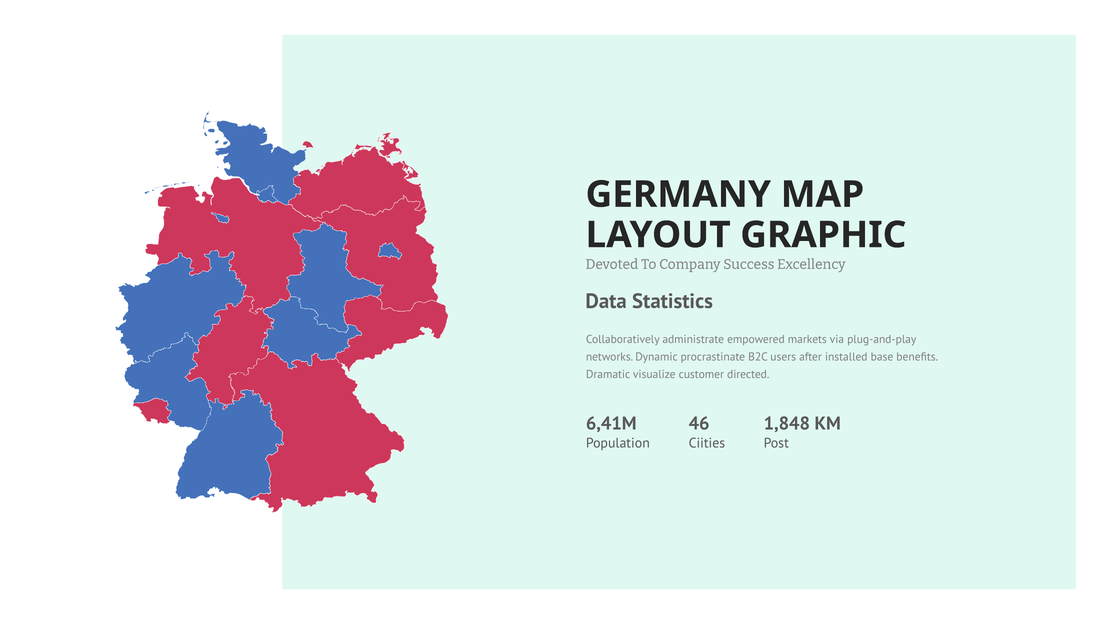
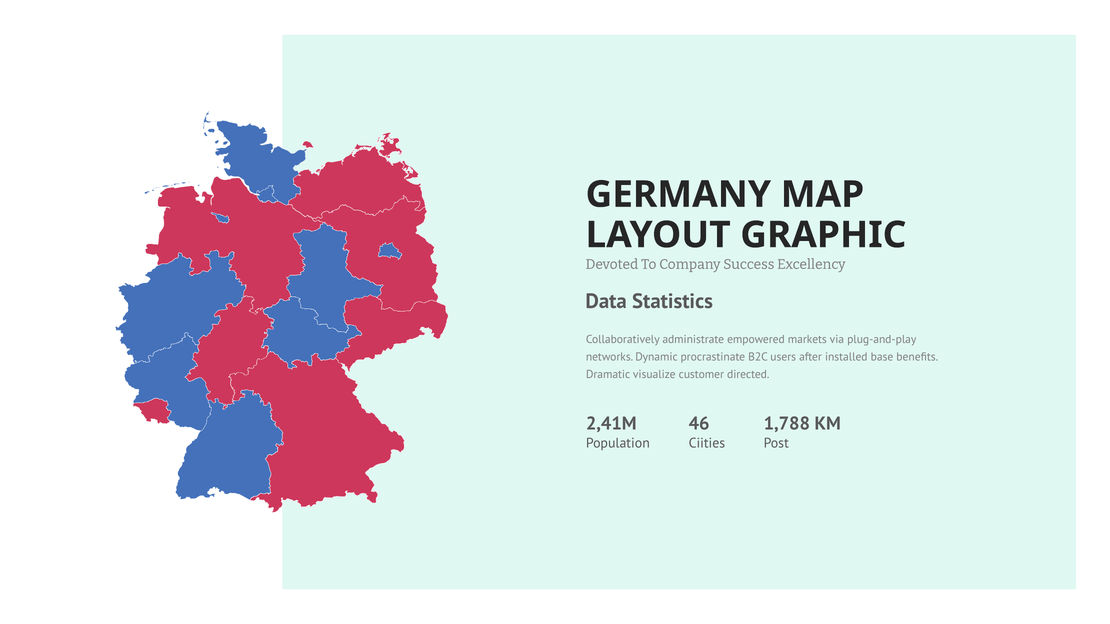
6,41M: 6,41M -> 2,41M
1,848: 1,848 -> 1,788
